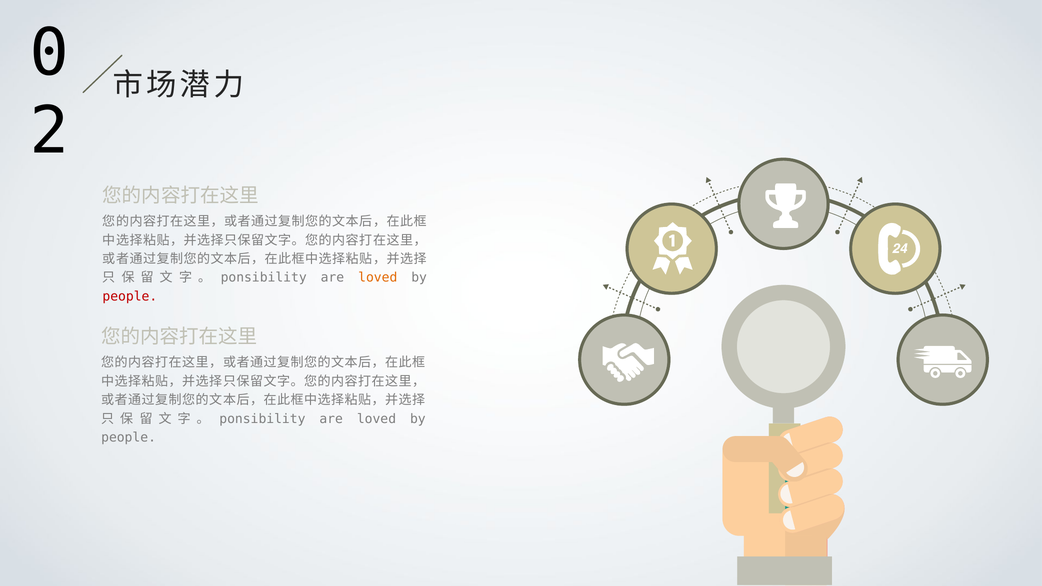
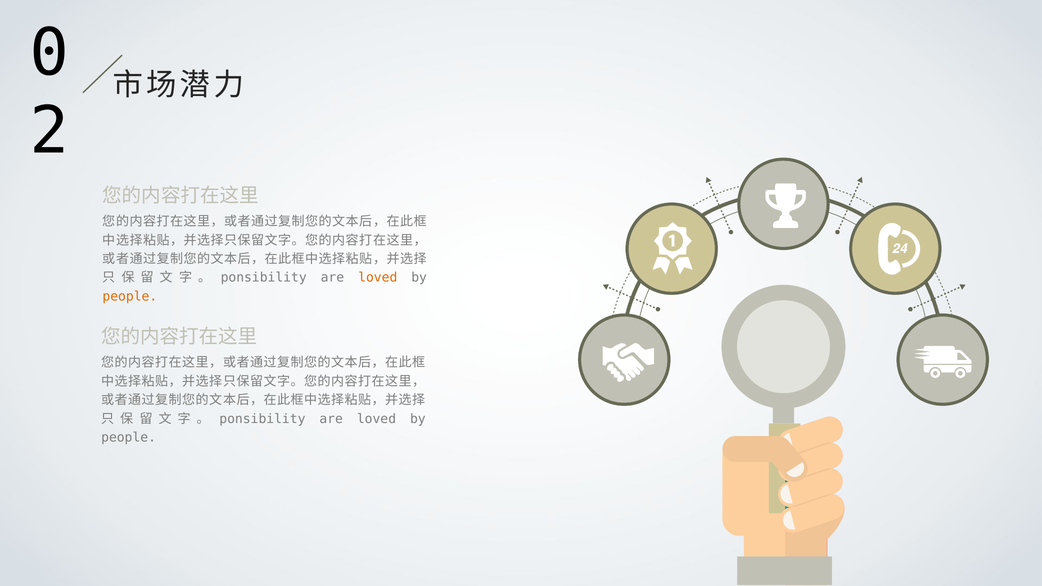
people at (130, 296) colour: red -> orange
